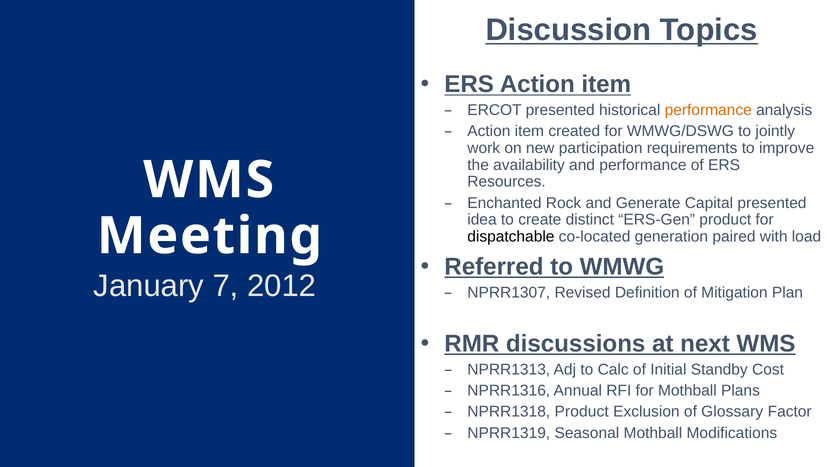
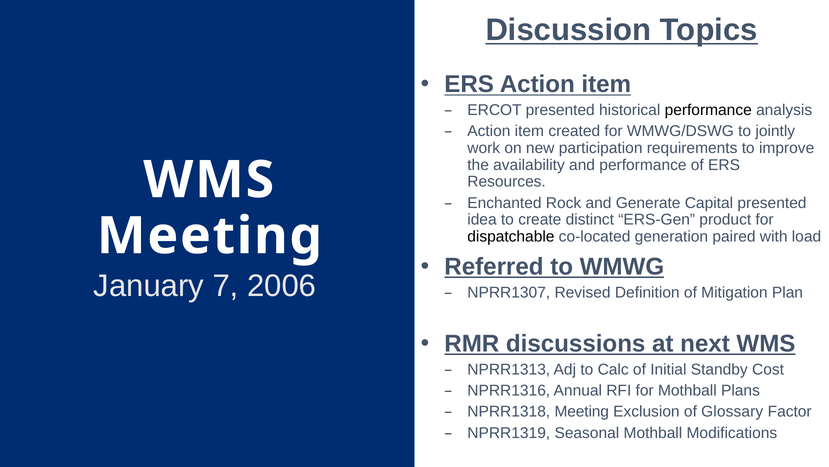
performance at (708, 110) colour: orange -> black
2012: 2012 -> 2006
NPRR1318 Product: Product -> Meeting
